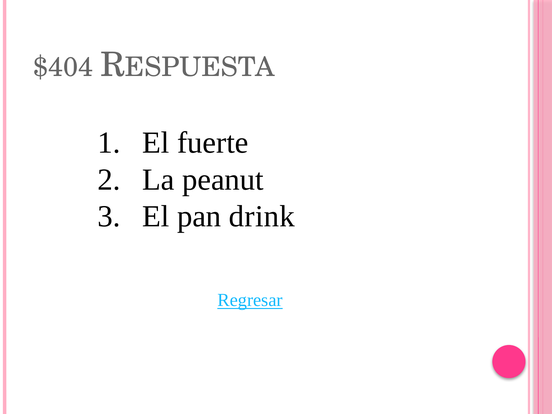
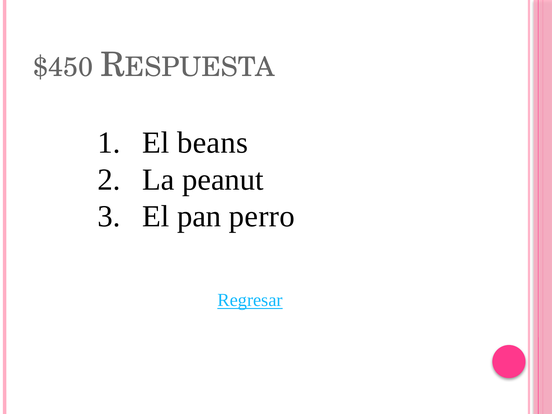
$404: $404 -> $450
fuerte: fuerte -> beans
drink: drink -> perro
